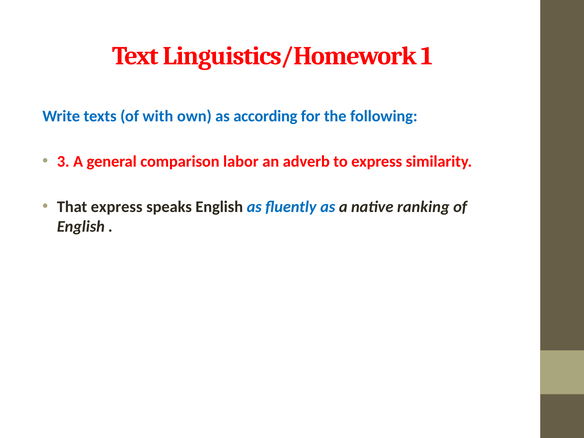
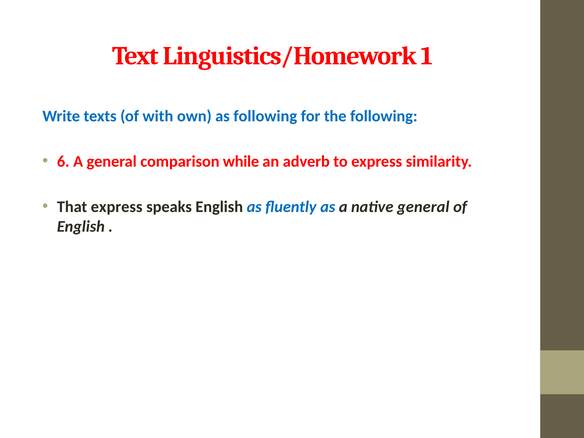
as according: according -> following
3: 3 -> 6
labor: labor -> while
native ranking: ranking -> general
